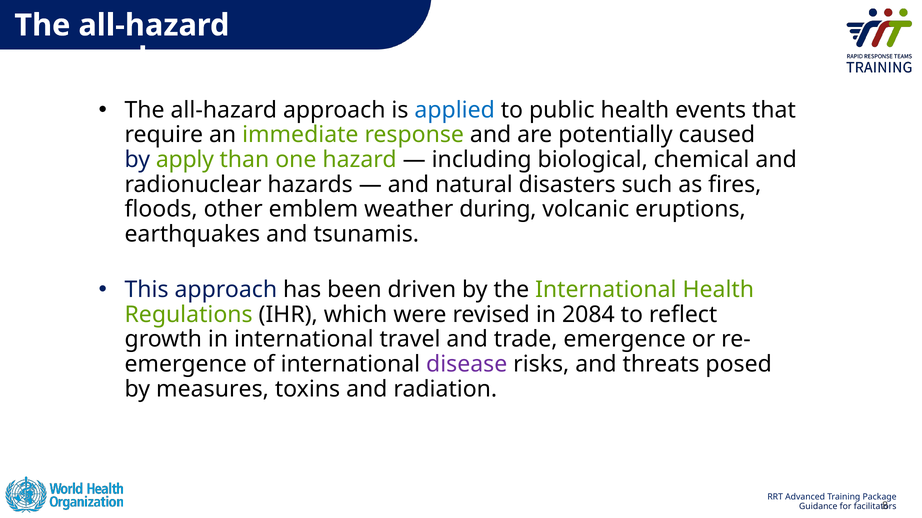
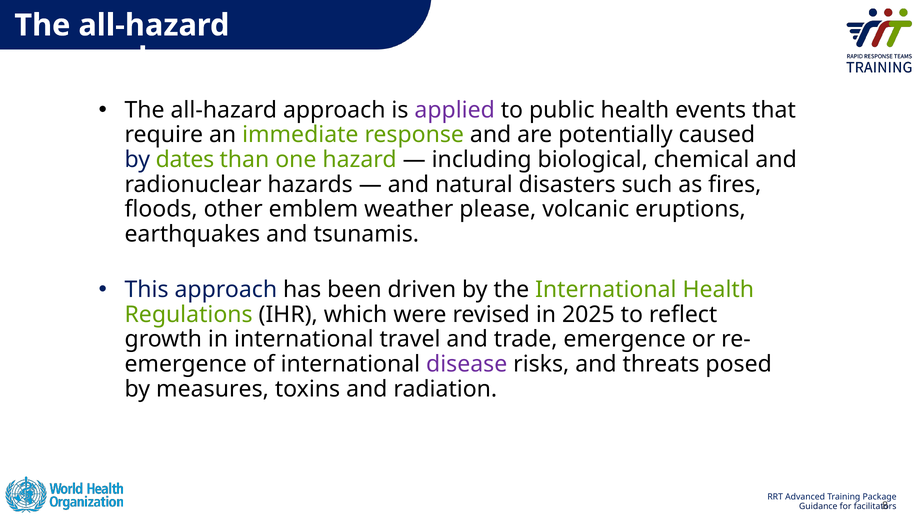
applied colour: blue -> purple
apply: apply -> dates
during: during -> please
2084: 2084 -> 2025
